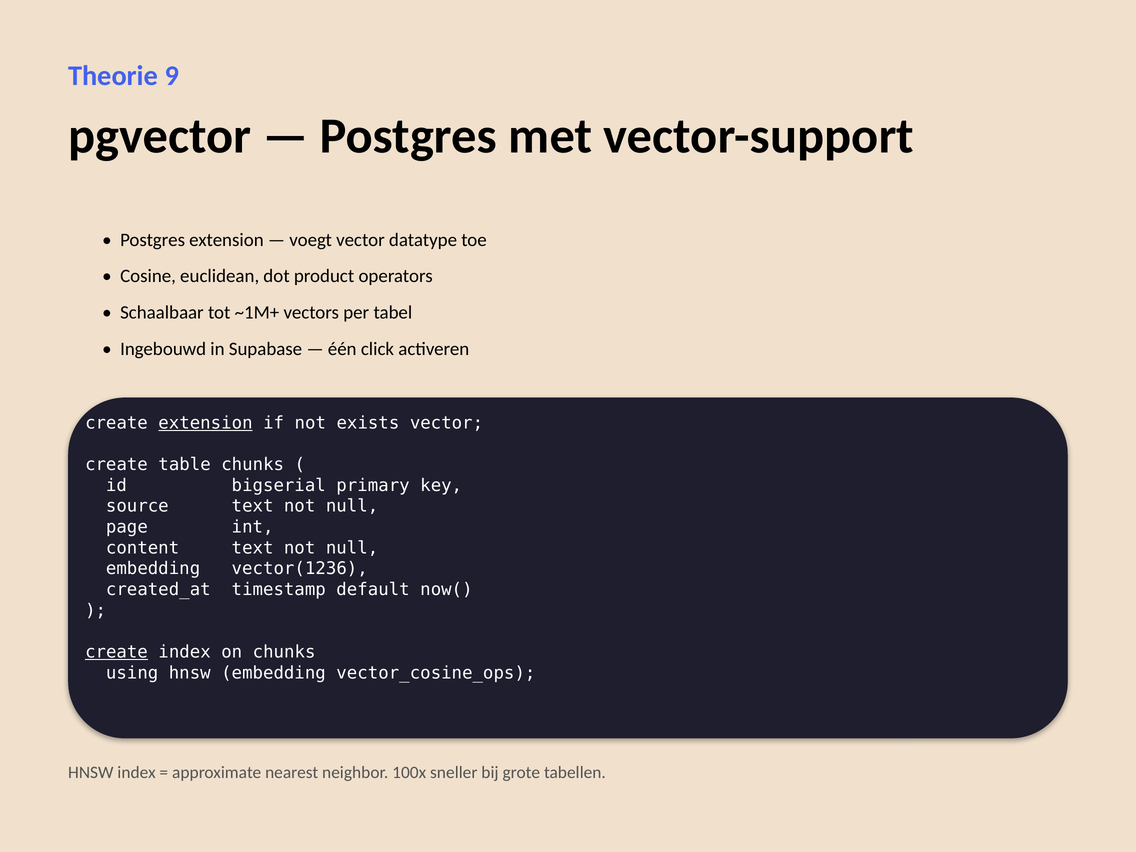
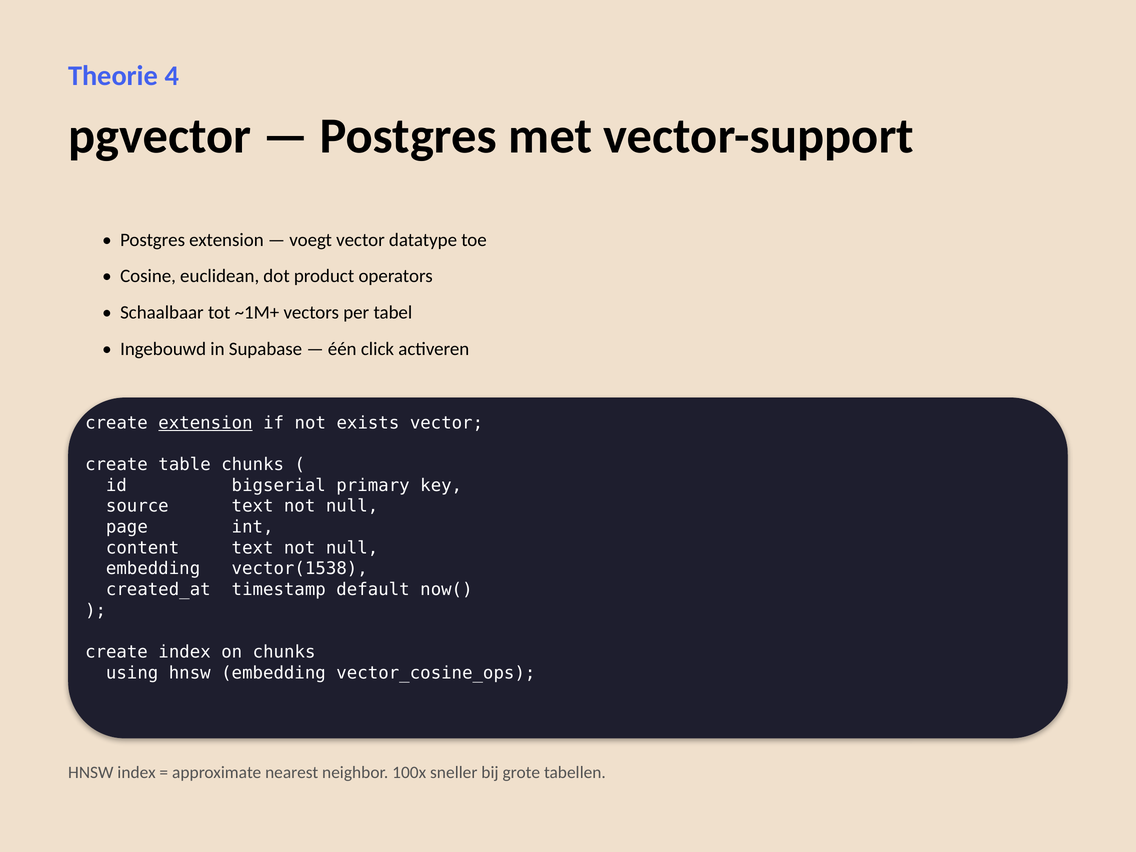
9: 9 -> 4
vector(1236: vector(1236 -> vector(1538
create at (116, 652) underline: present -> none
